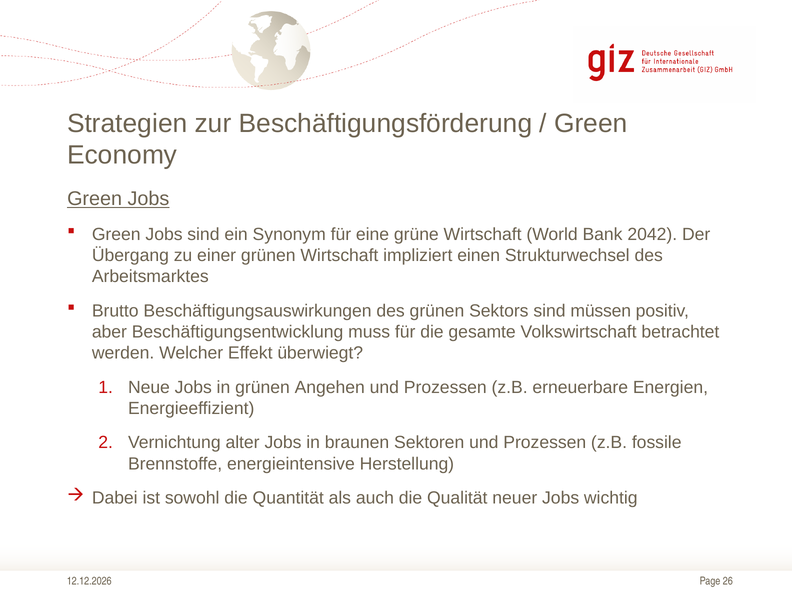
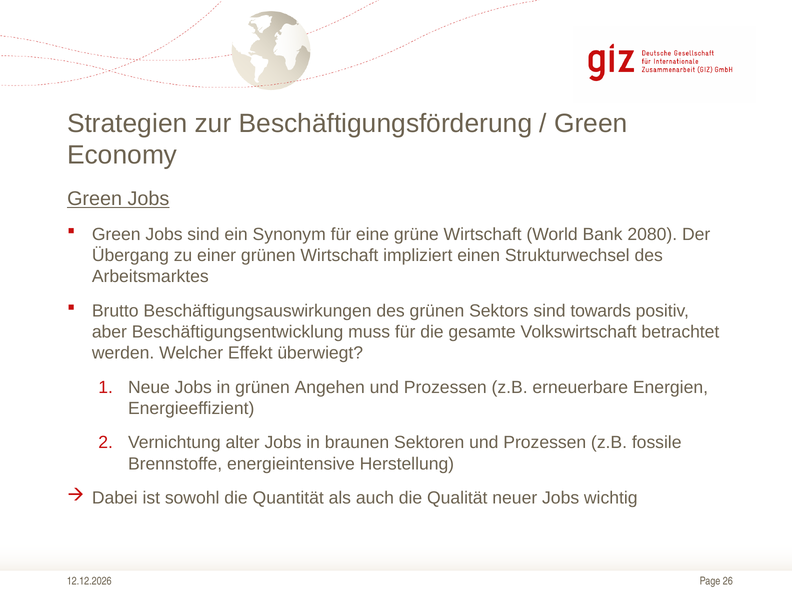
2042: 2042 -> 2080
müssen: müssen -> towards
